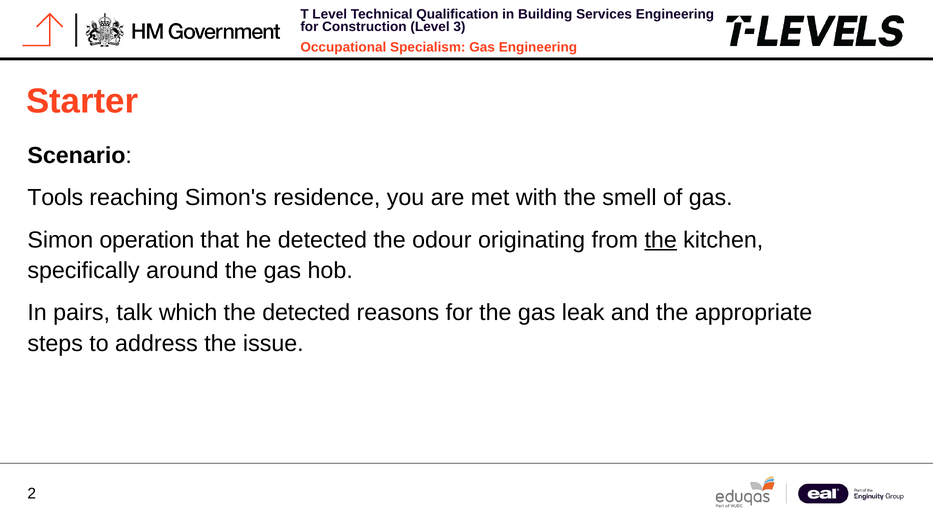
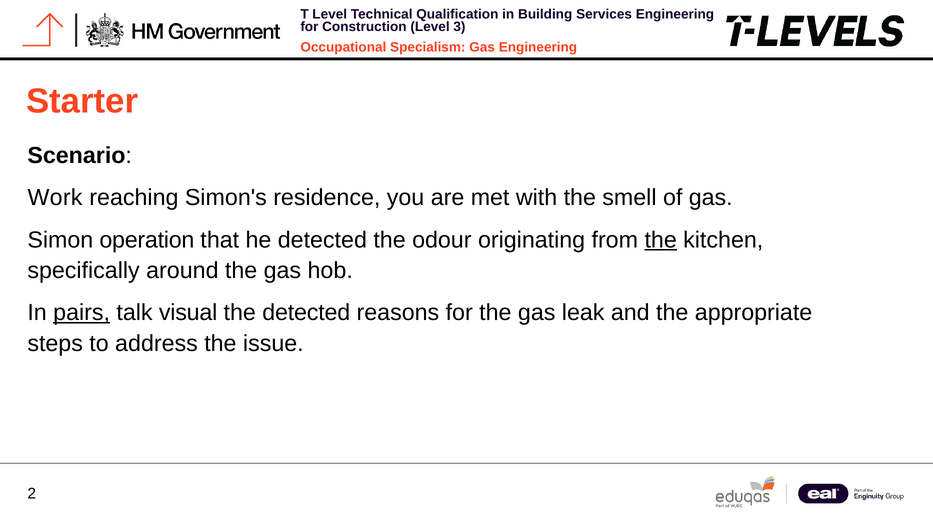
Tools: Tools -> Work
pairs underline: none -> present
which: which -> visual
